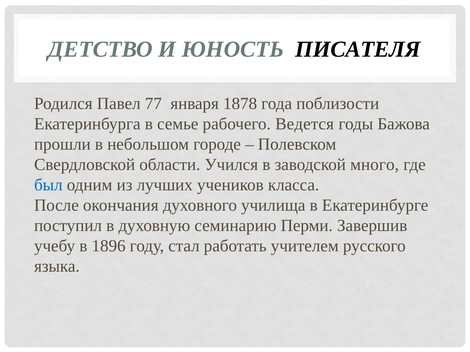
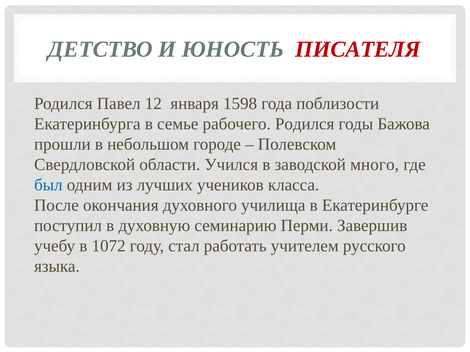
ПИСАТЕЛЯ colour: black -> red
77: 77 -> 12
1878: 1878 -> 1598
рабочего Ведется: Ведется -> Родился
1896: 1896 -> 1072
